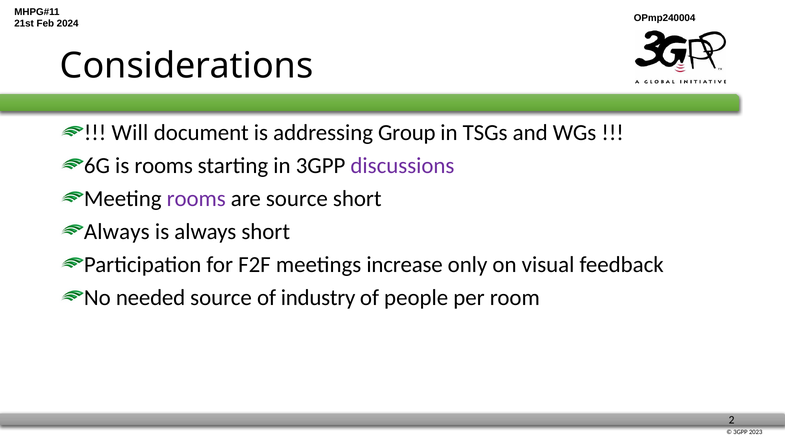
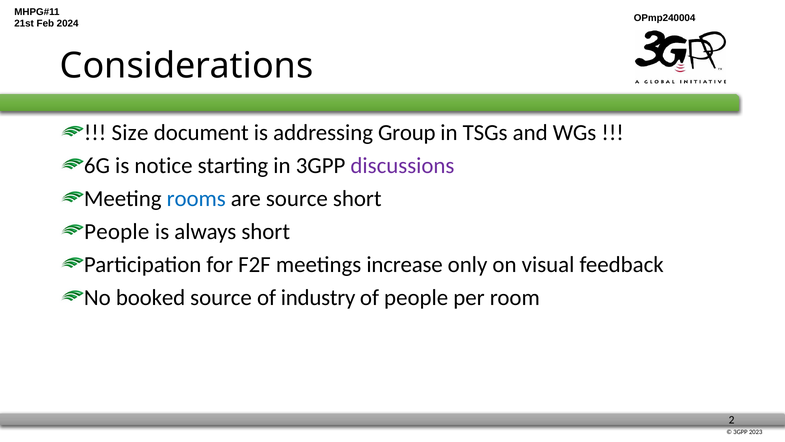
Will: Will -> Size
is rooms: rooms -> notice
rooms at (196, 199) colour: purple -> blue
Always at (117, 231): Always -> People
needed: needed -> booked
